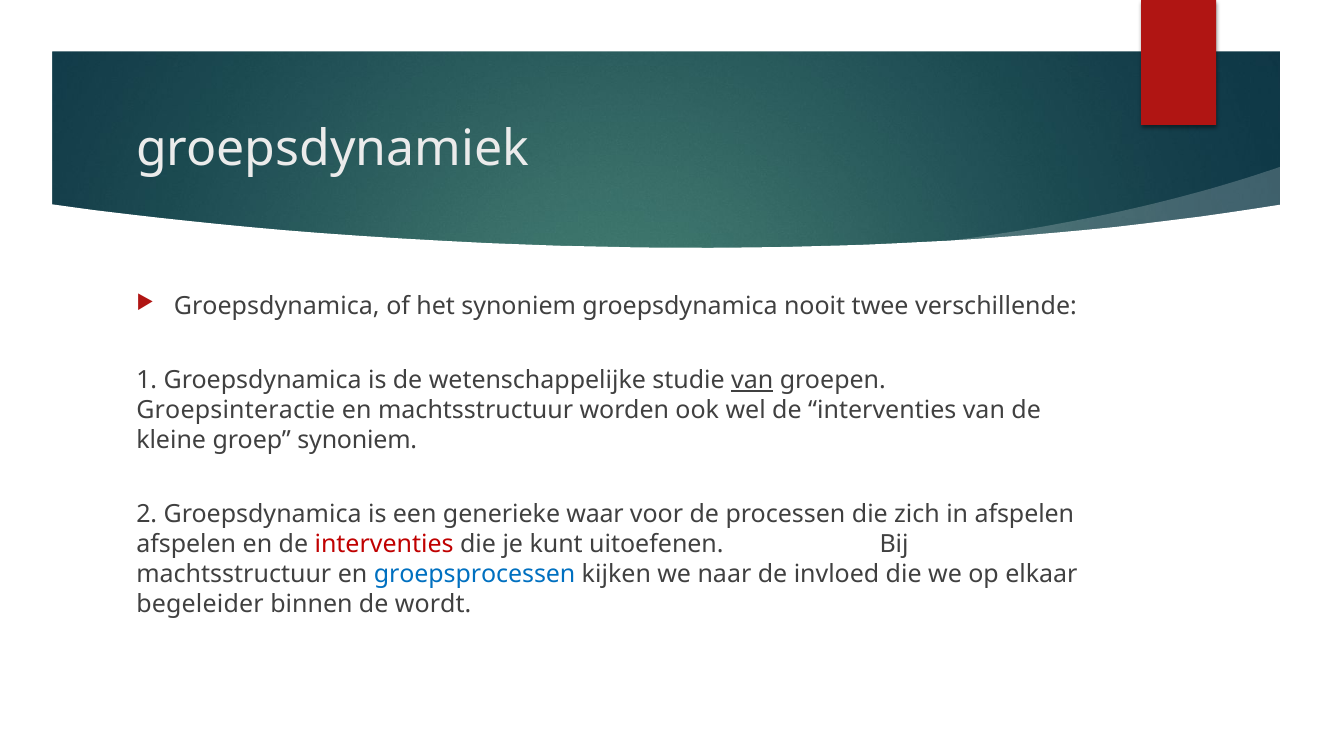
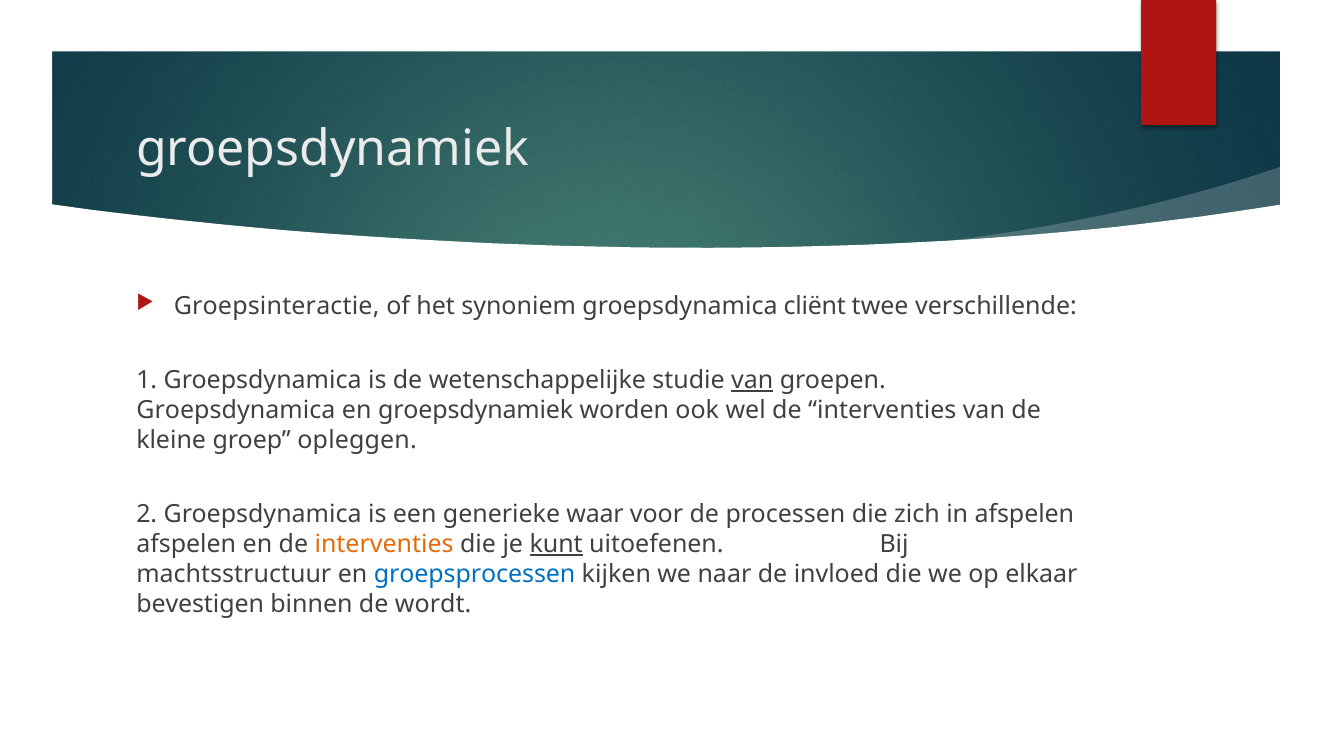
Groepsdynamica at (277, 306): Groepsdynamica -> Groepsinteractie
nooit: nooit -> cliënt
Groepsinteractie at (236, 410): Groepsinteractie -> Groepsdynamica
en machtsstructuur: machtsstructuur -> groepsdynamiek
groep synoniem: synoniem -> opleggen
interventies at (384, 544) colour: red -> orange
kunt underline: none -> present
begeleider: begeleider -> bevestigen
